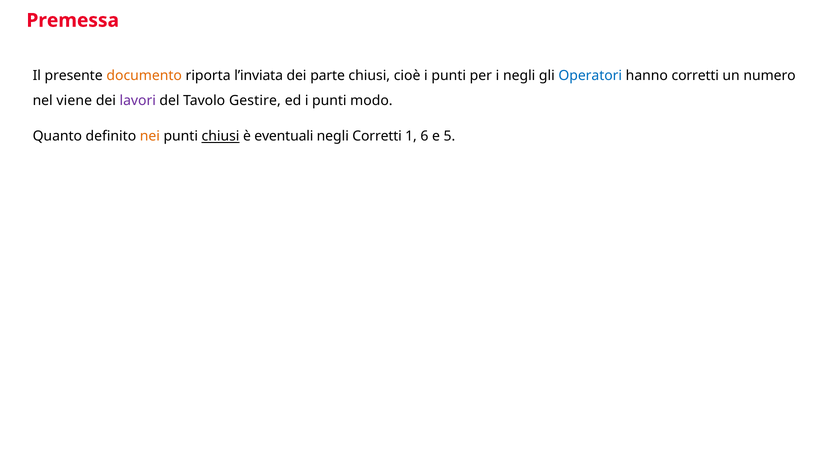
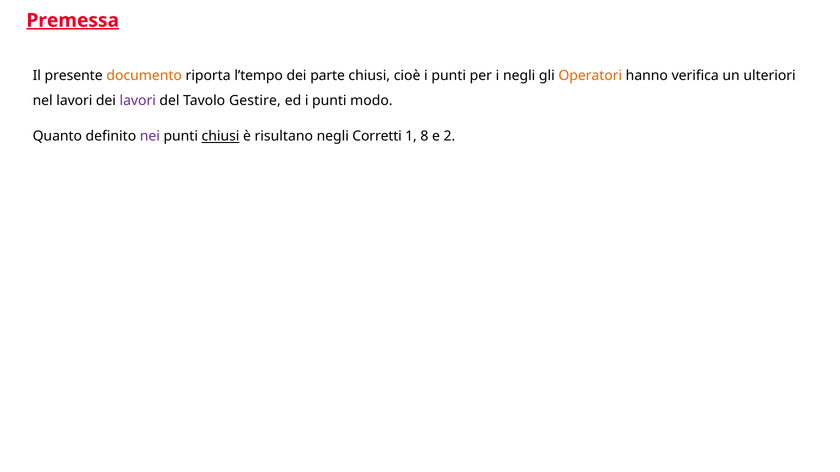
Premessa underline: none -> present
l’inviata: l’inviata -> l’tempo
Operatori colour: blue -> orange
hanno corretti: corretti -> verifica
numero: numero -> ulteriori
nel viene: viene -> lavori
nei colour: orange -> purple
eventuali: eventuali -> risultano
6: 6 -> 8
5: 5 -> 2
